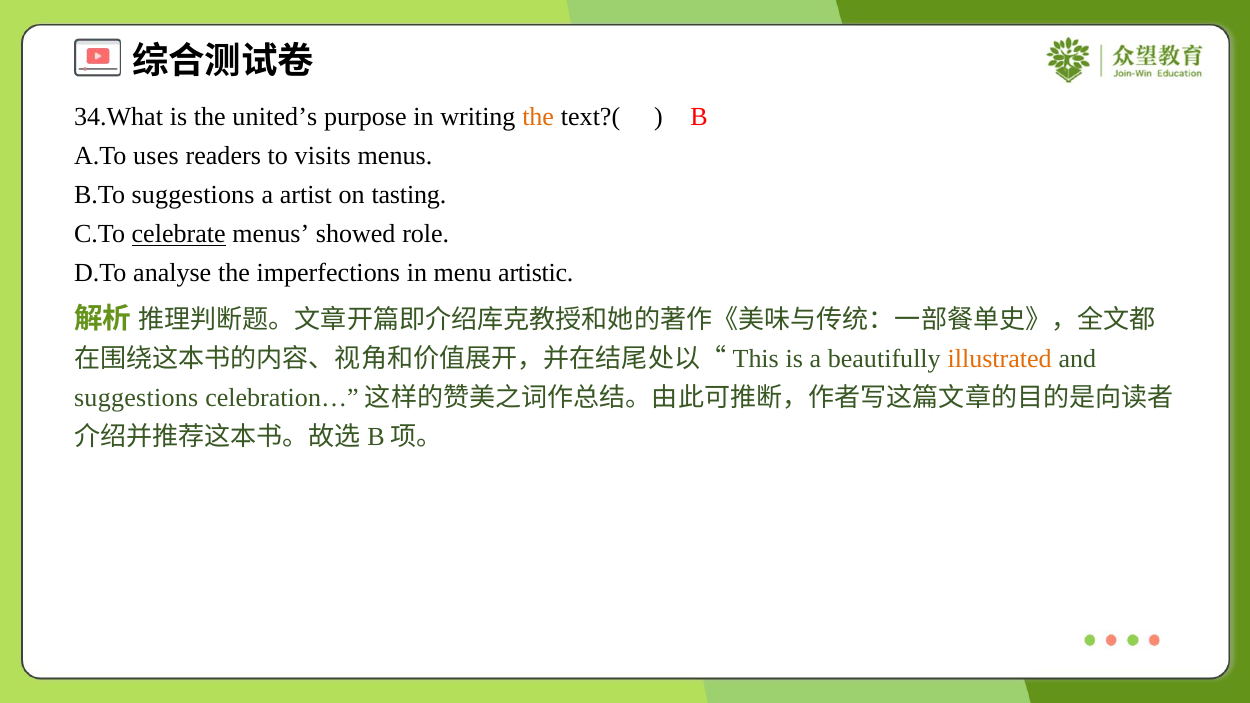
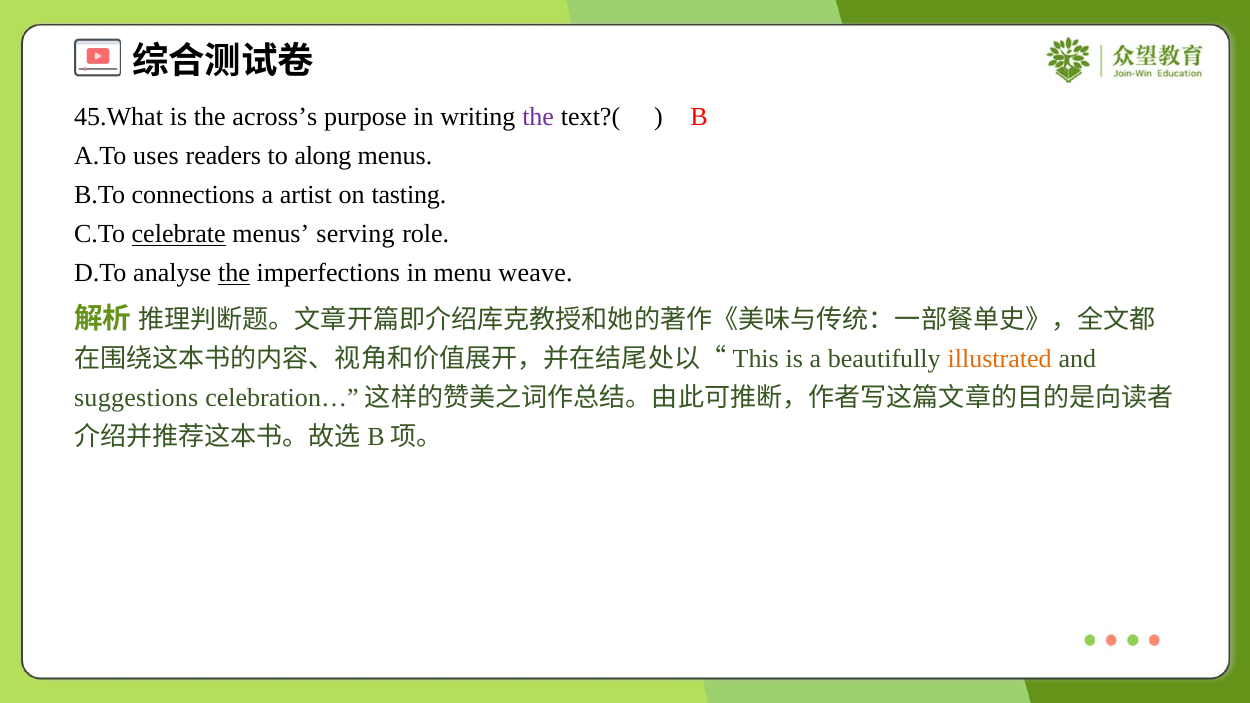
34.What: 34.What -> 45.What
united’s: united’s -> across’s
the at (538, 117) colour: orange -> purple
visits: visits -> along
B.To suggestions: suggestions -> connections
showed: showed -> serving
the at (234, 273) underline: none -> present
artistic: artistic -> weave
